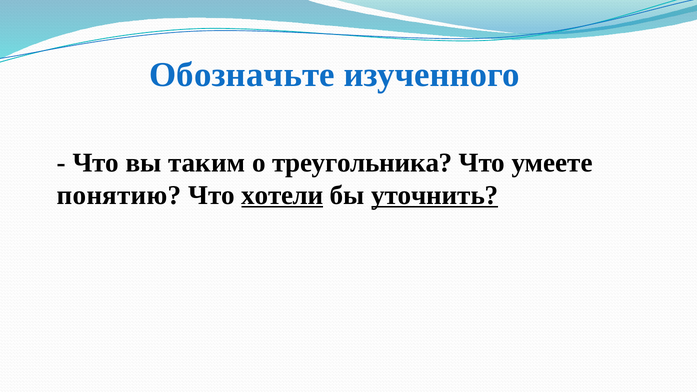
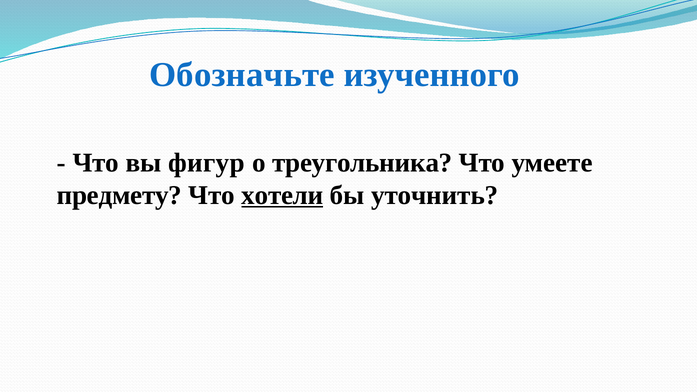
таким: таким -> фигур
понятию: понятию -> предмету
уточнить underline: present -> none
